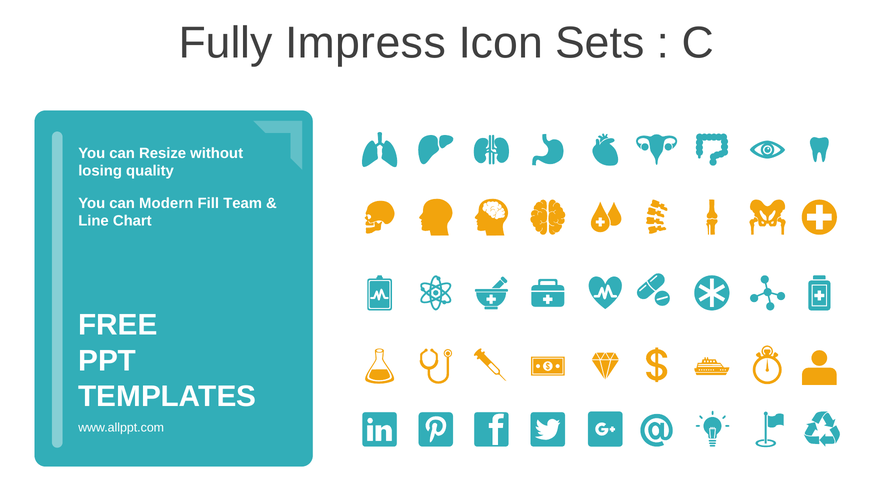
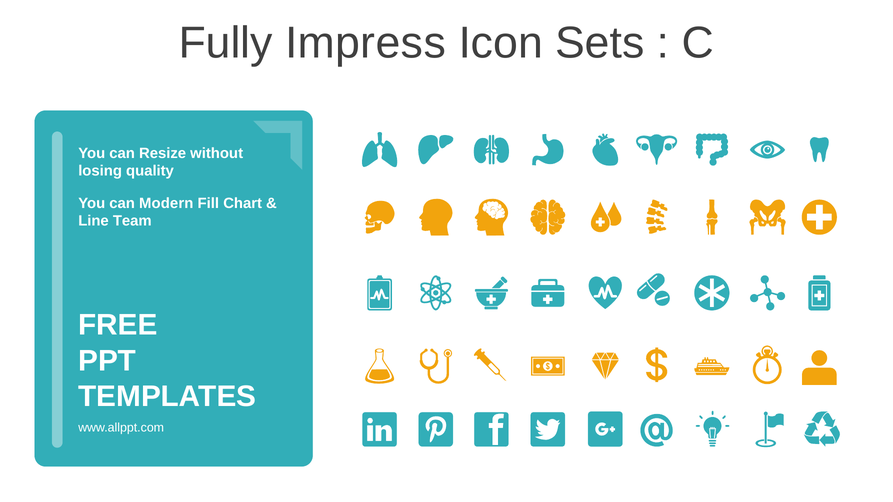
Team: Team -> Chart
Chart: Chart -> Team
